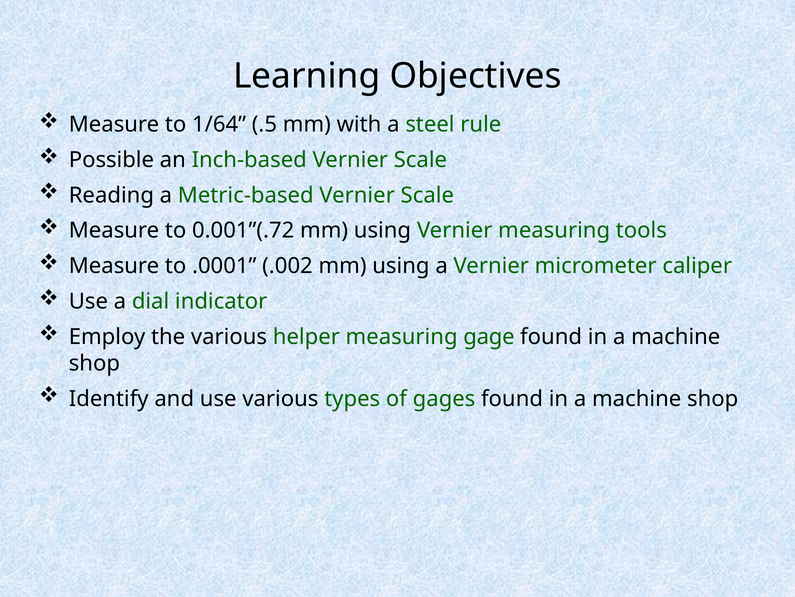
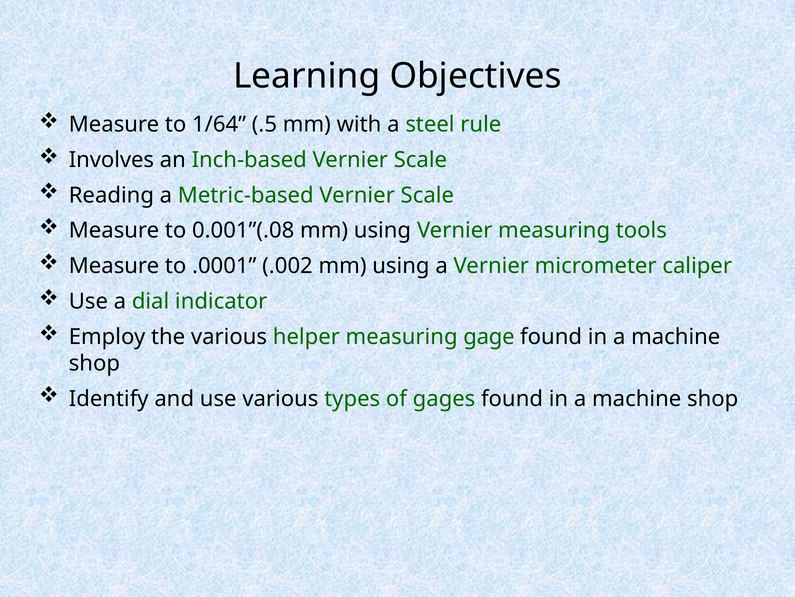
Possible: Possible -> Involves
0.001”(.72: 0.001”(.72 -> 0.001”(.08
